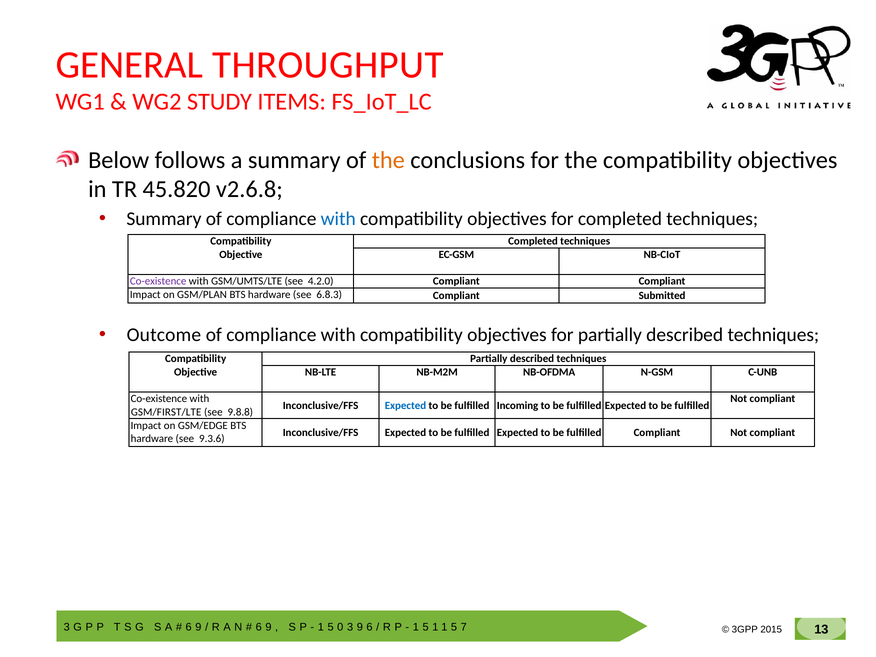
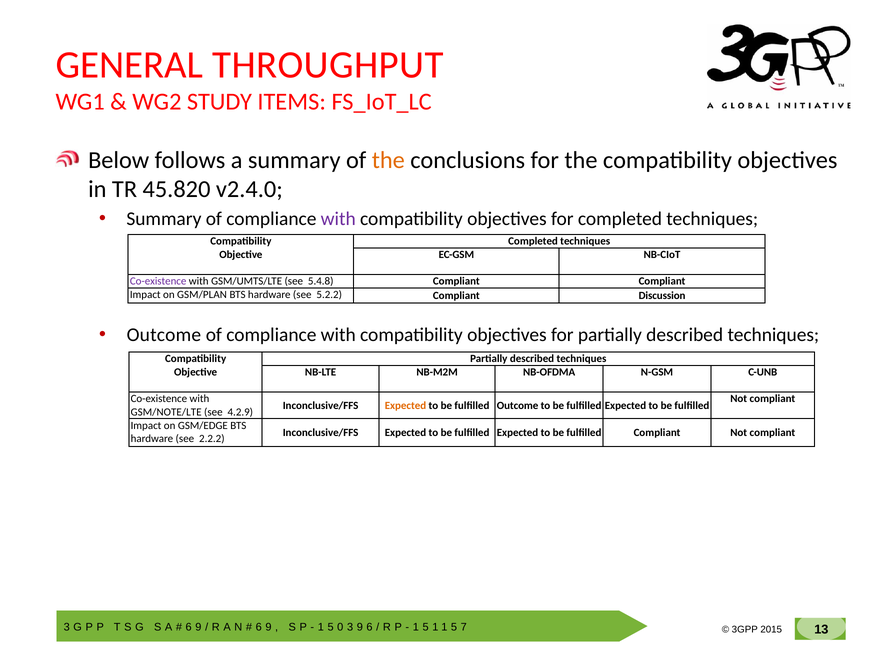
v2.6.8: v2.6.8 -> v2.4.0
with at (338, 219) colour: blue -> purple
4.2.0: 4.2.0 -> 5.4.8
6.8.3: 6.8.3 -> 5.2.2
Submitted: Submitted -> Discussion
Expected at (405, 405) colour: blue -> orange
fulfilled Incoming: Incoming -> Outcome
GSM/FIRST/LTE: GSM/FIRST/LTE -> GSM/NOTE/LTE
9.8.8: 9.8.8 -> 4.2.9
9.3.6: 9.3.6 -> 2.2.2
